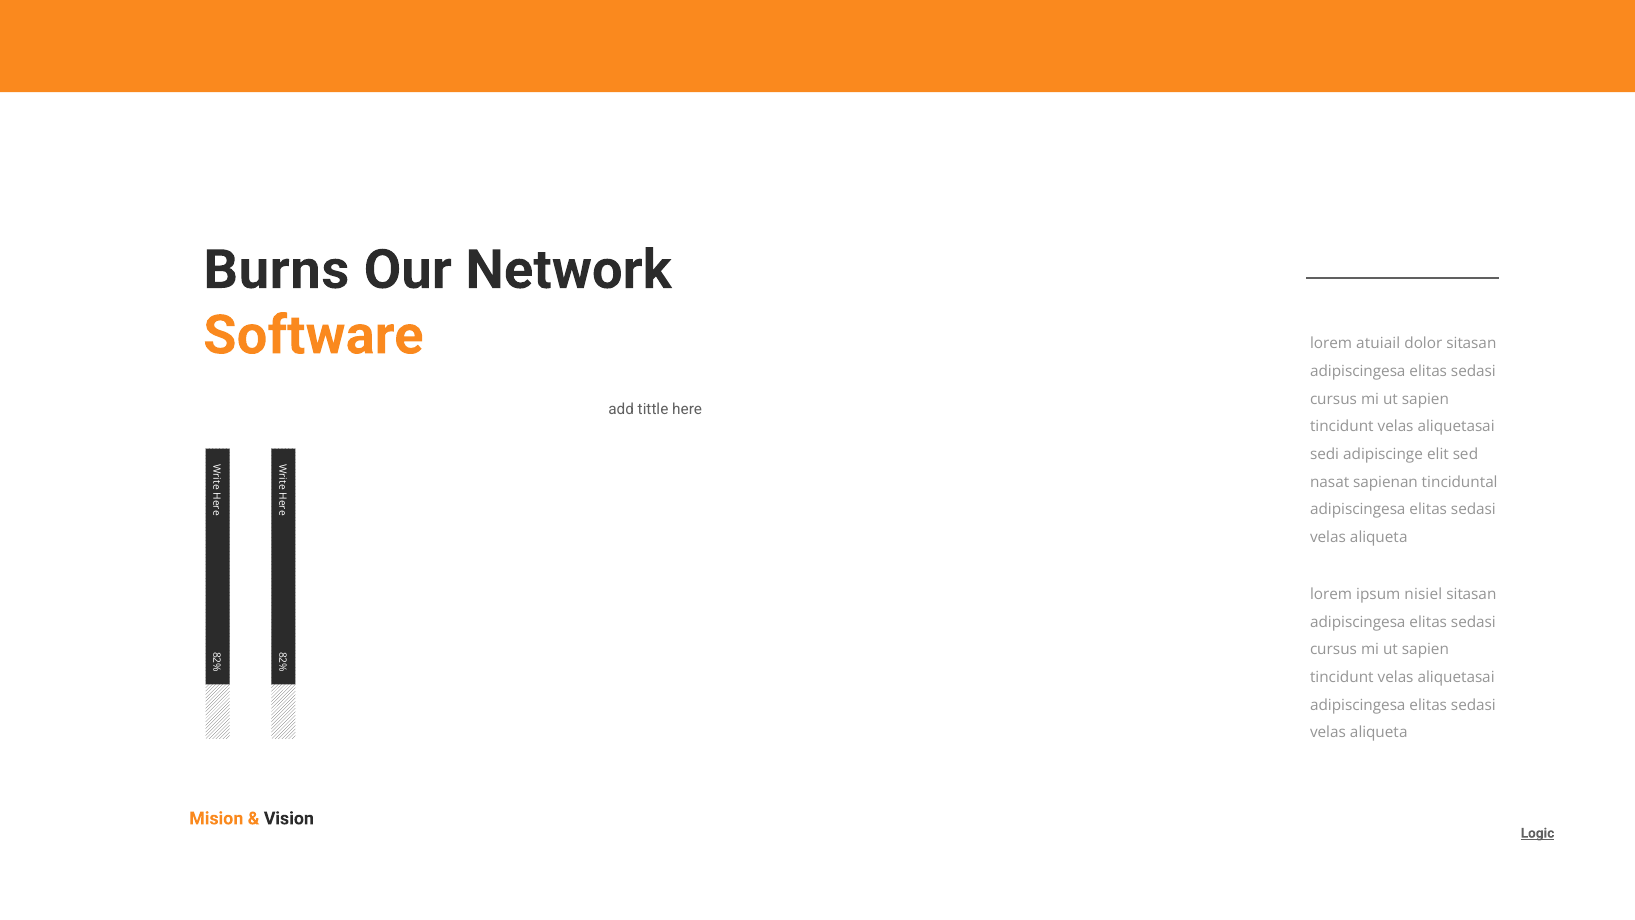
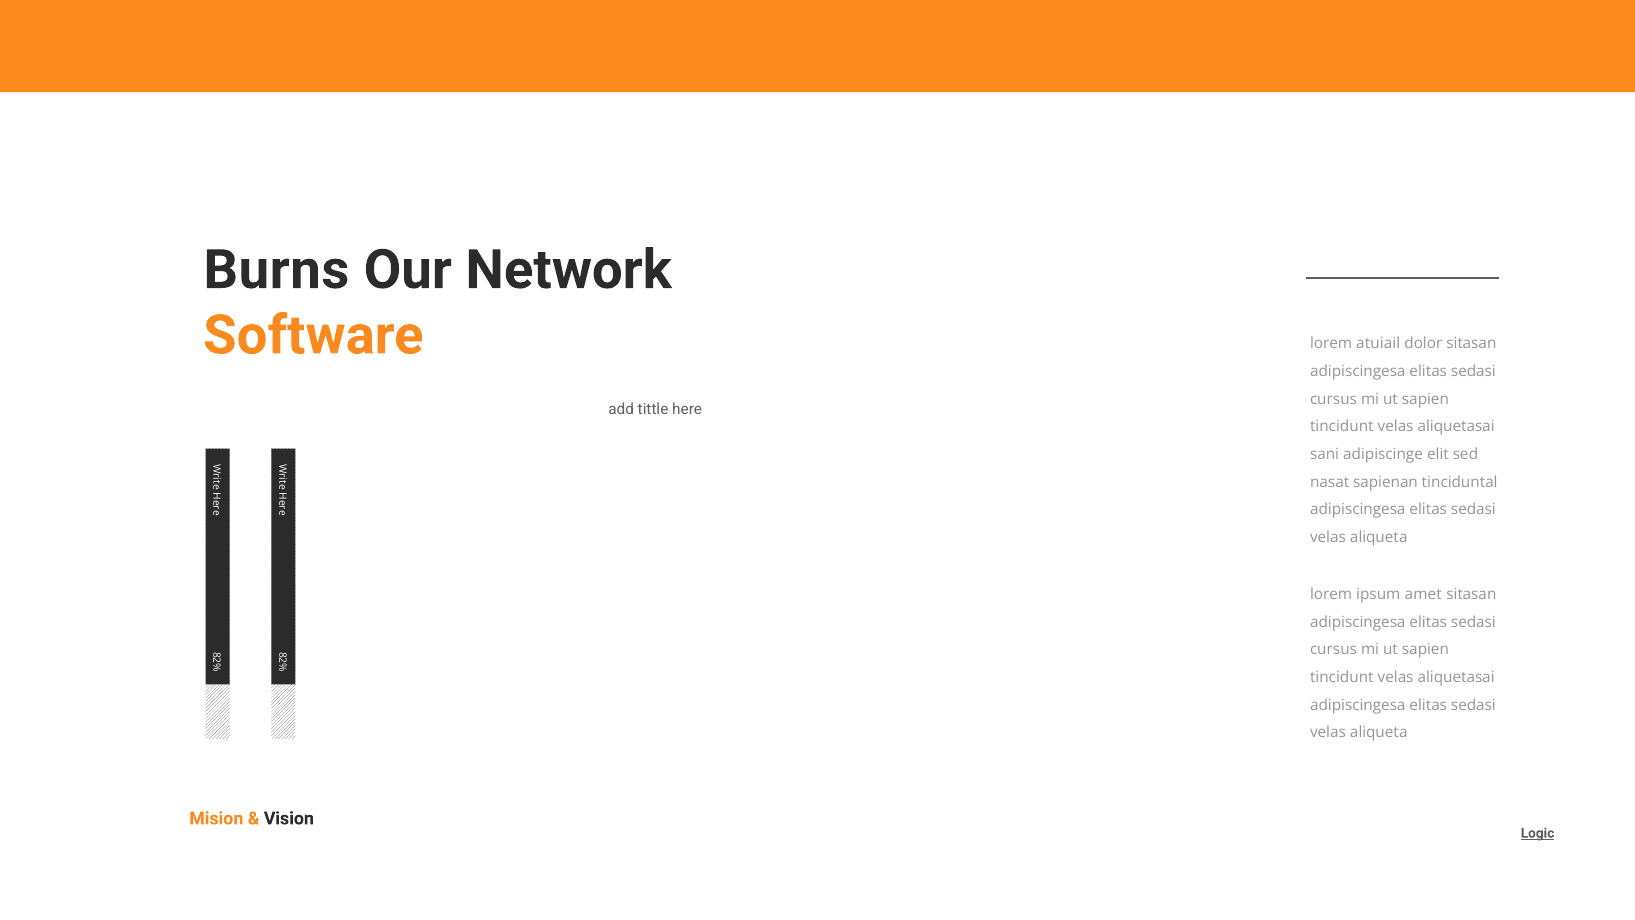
sedi: sedi -> sani
nisiel: nisiel -> amet
